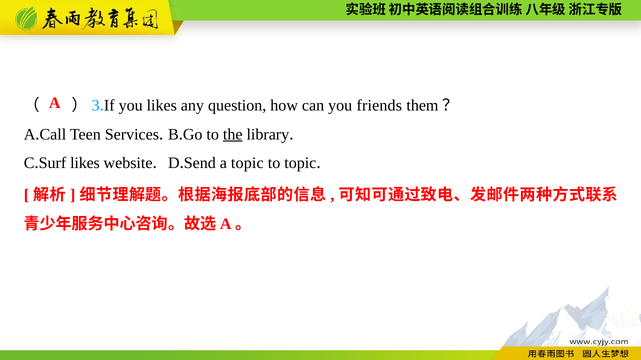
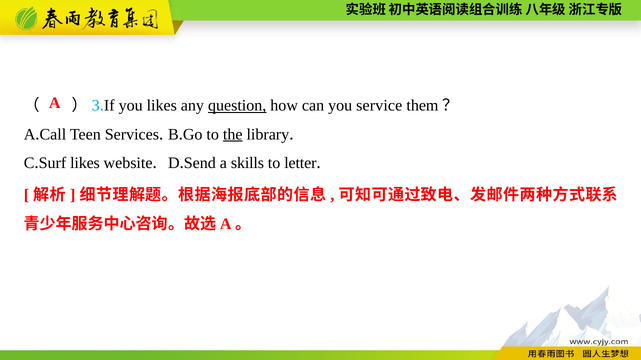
question underline: none -> present
friends: friends -> service
a topic: topic -> skills
to topic: topic -> letter
